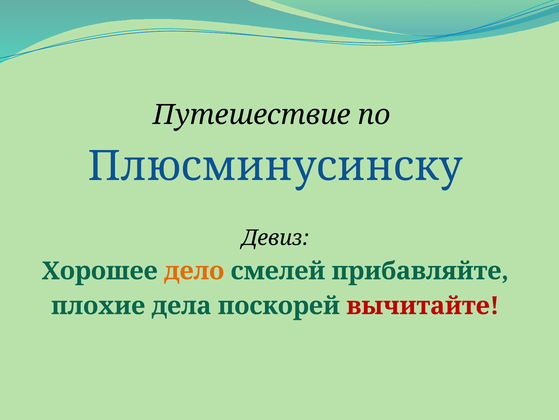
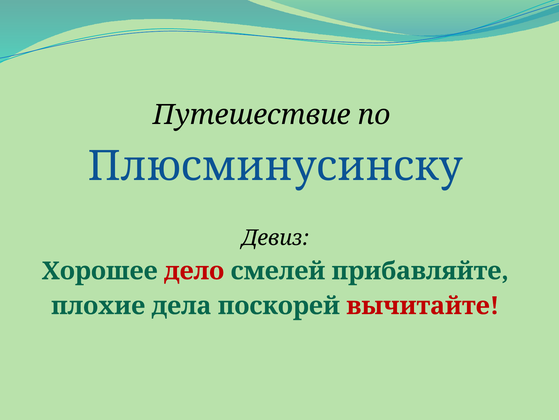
дело colour: orange -> red
